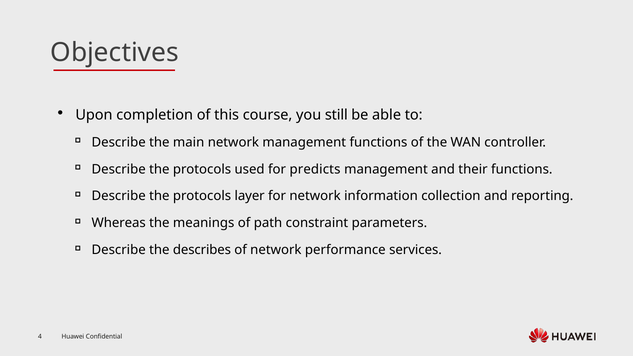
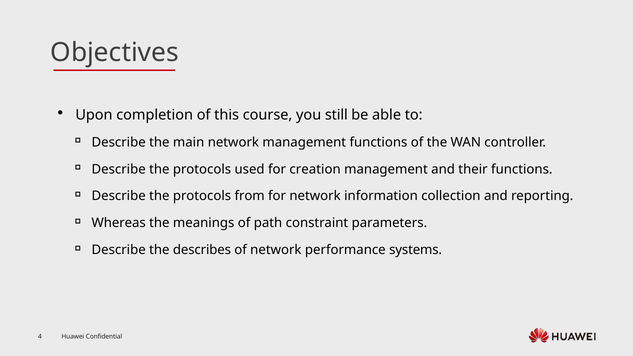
predicts: predicts -> creation
layer: layer -> from
services: services -> systems
